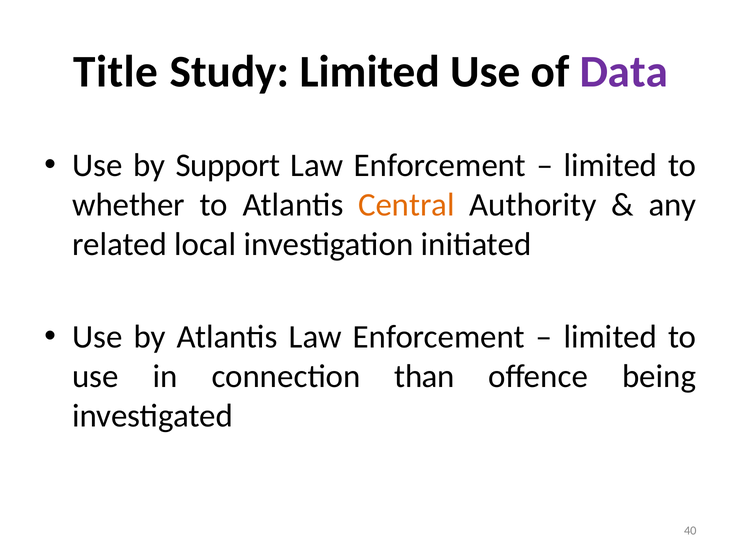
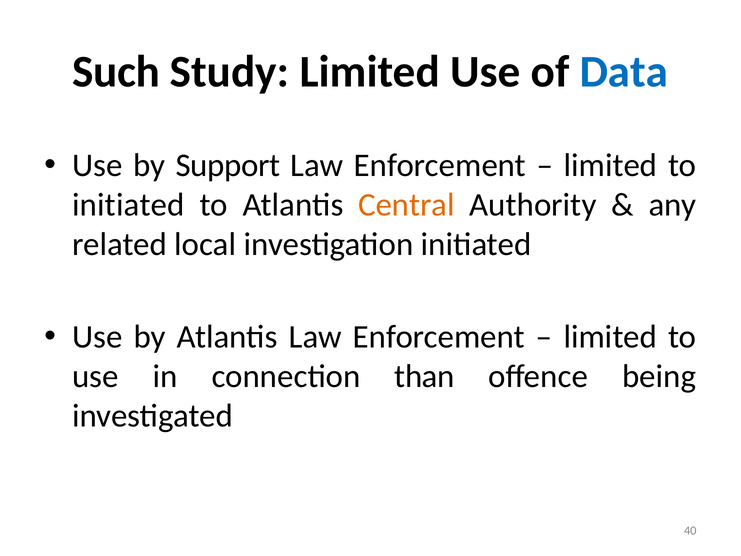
Title: Title -> Such
Data colour: purple -> blue
whether at (129, 205): whether -> initiated
